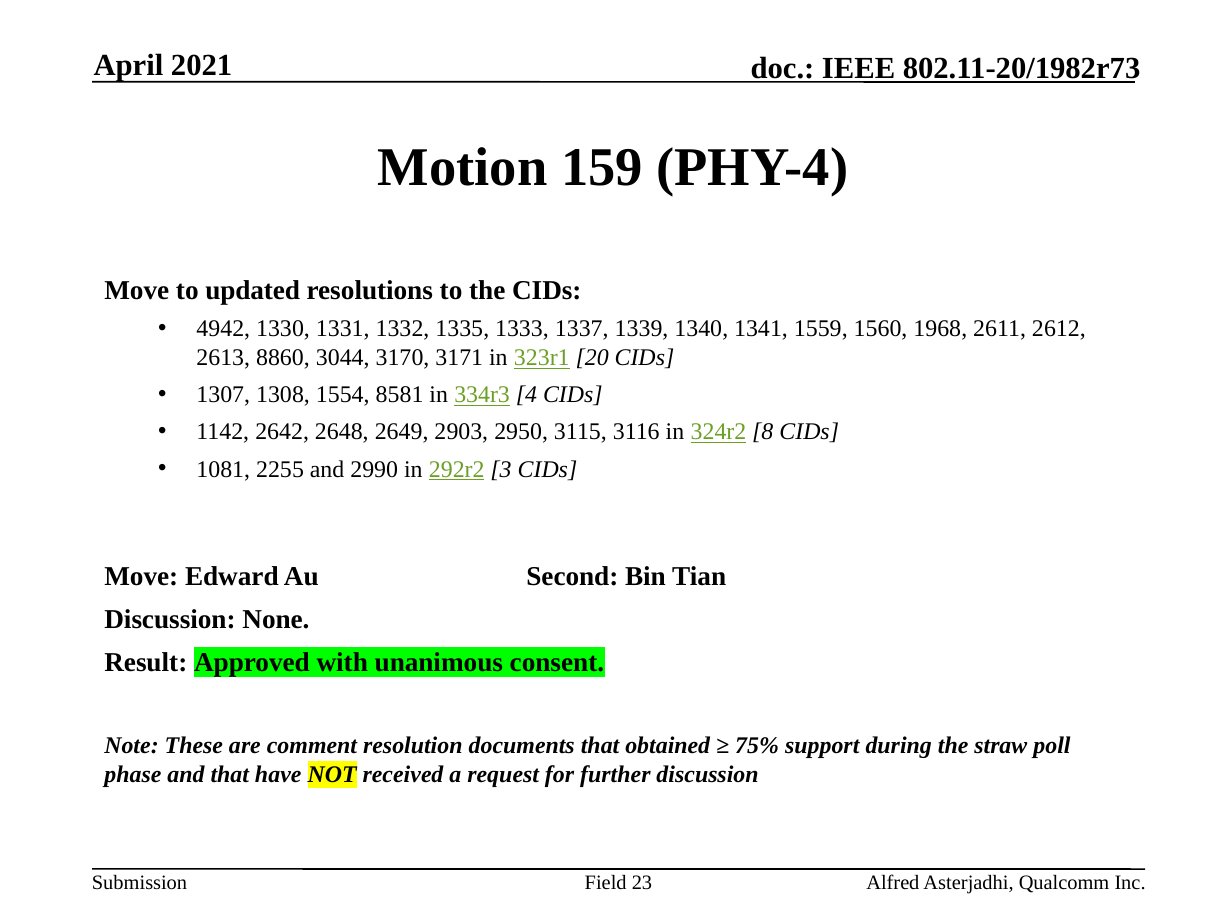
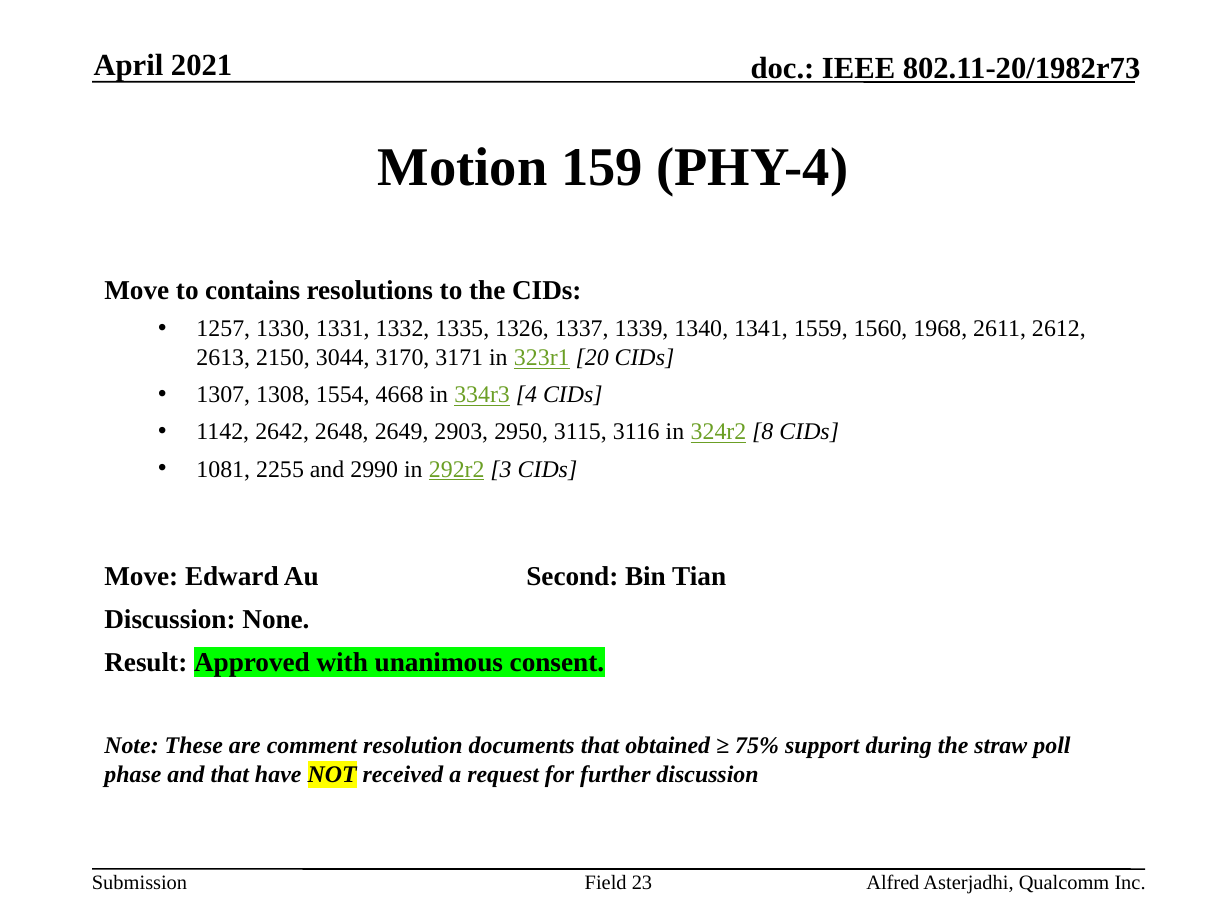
updated: updated -> contains
4942: 4942 -> 1257
1333: 1333 -> 1326
8860: 8860 -> 2150
8581: 8581 -> 4668
